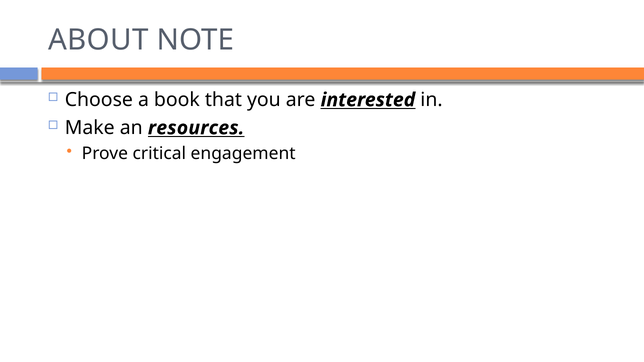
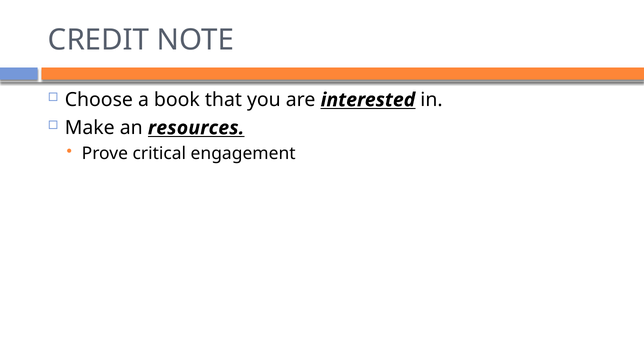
ABOUT: ABOUT -> CREDIT
